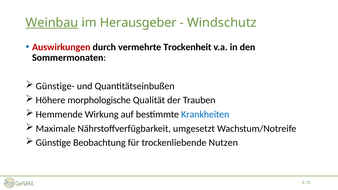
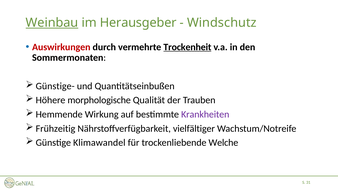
Trockenheit underline: none -> present
Krankheiten colour: blue -> purple
Maximale: Maximale -> Frühzeitig
umgesetzt: umgesetzt -> vielfältiger
Beobachtung: Beobachtung -> Klimawandel
Nutzen: Nutzen -> Welche
